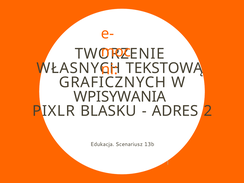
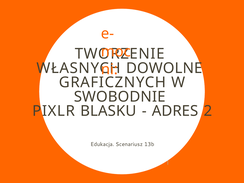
TEKSTOWĄ: TEKSTOWĄ -> DOWOLNE
WPISYWANIA: WPISYWANIA -> SWOBODNIE
